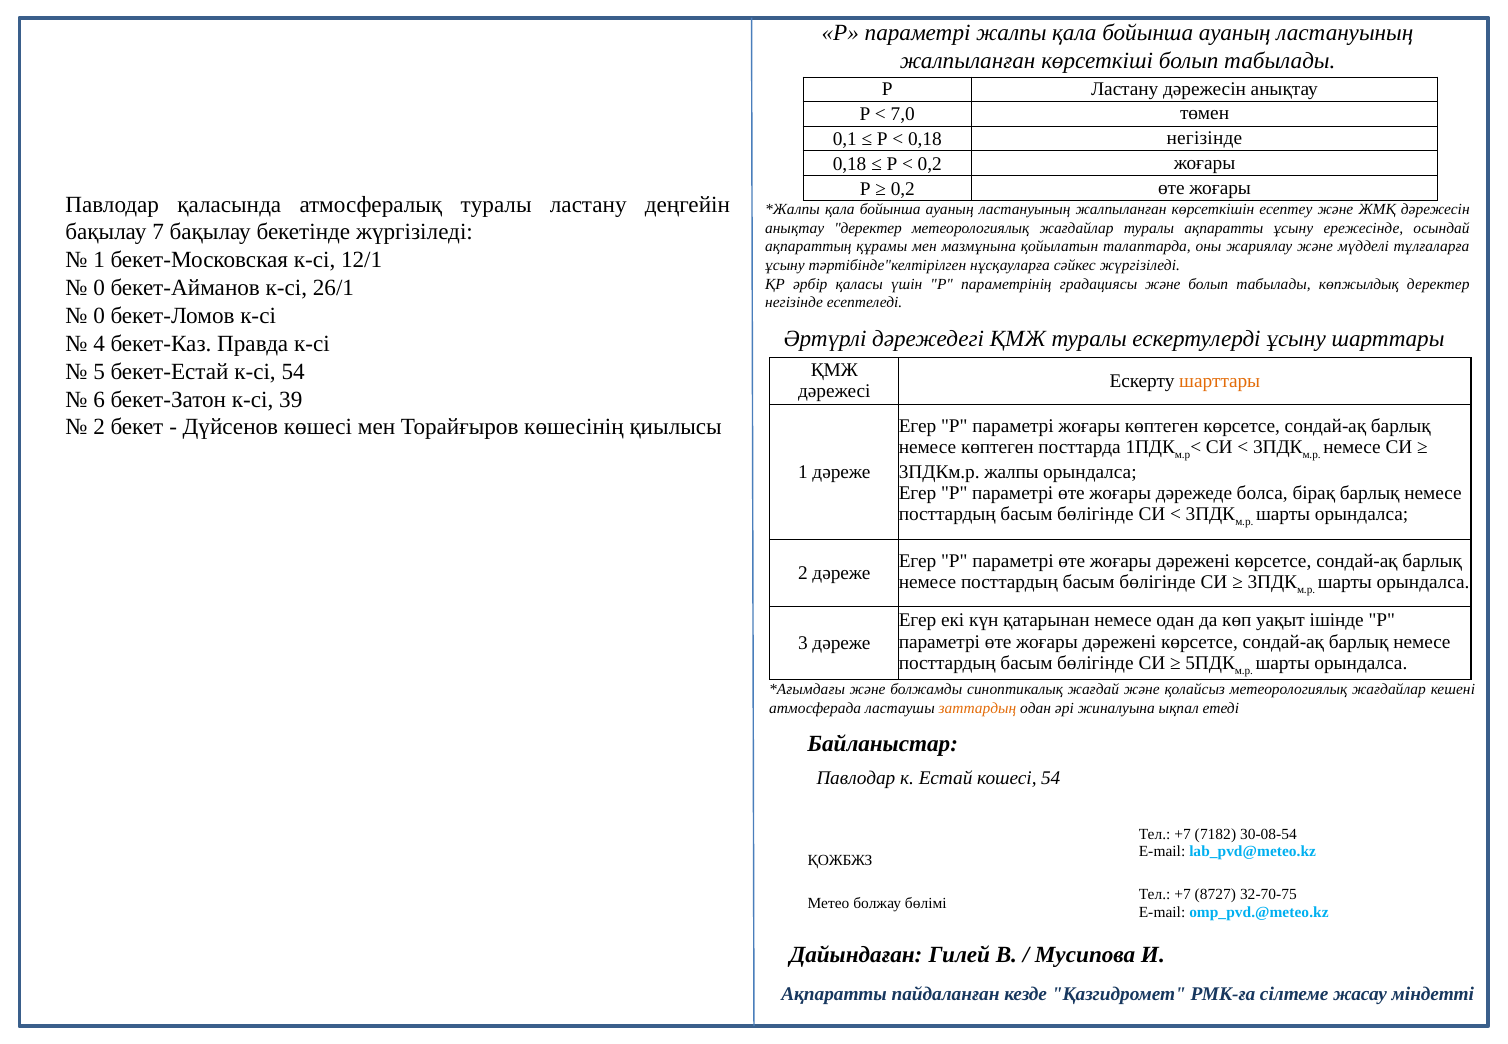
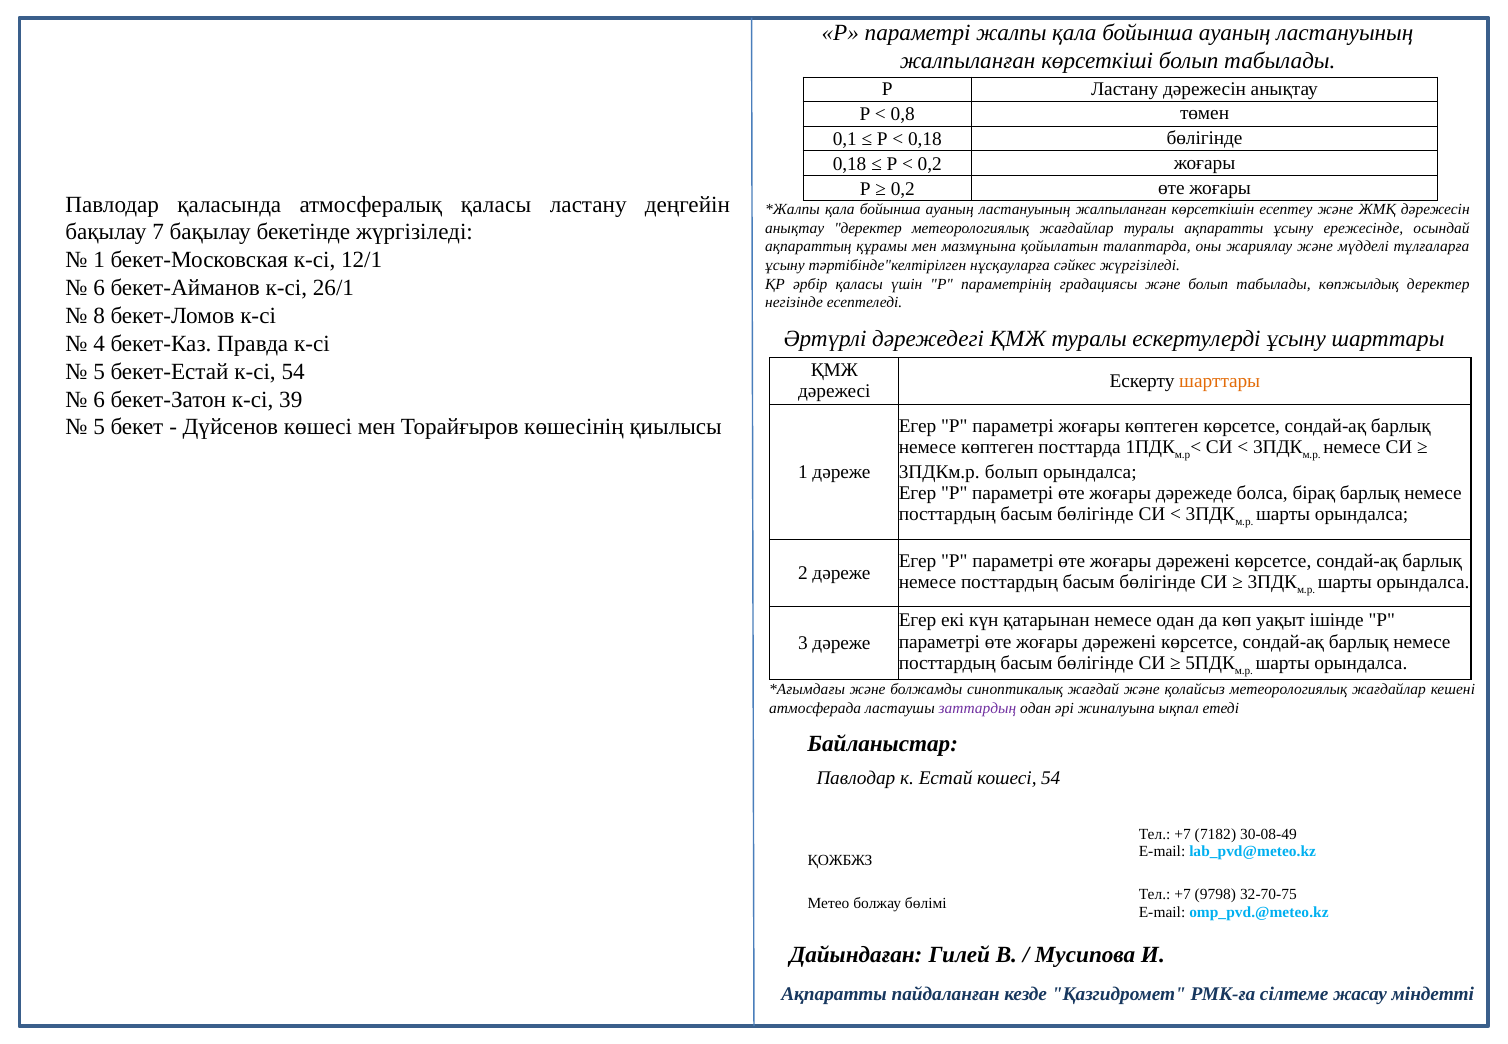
7,0: 7,0 -> 0,8
0,18 негізінде: негізінде -> бөлігінде
атмосфералық туралы: туралы -> қаласы
0 at (99, 288): 0 -> 6
0 at (99, 316): 0 -> 8
2 at (99, 427): 2 -> 5
3ПДКм.р жалпы: жалпы -> болып
заттардың colour: orange -> purple
30-08-54: 30-08-54 -> 30-08-49
8727: 8727 -> 9798
